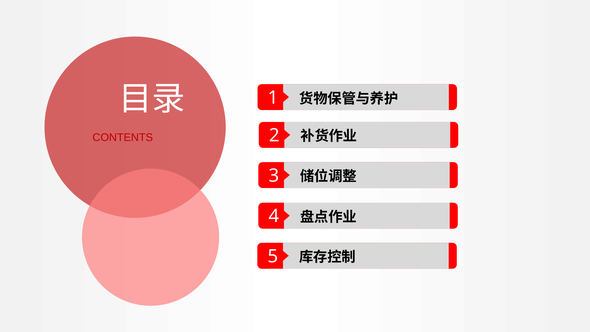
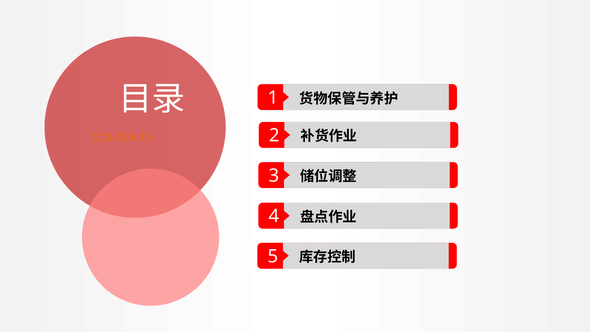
CONTENTS colour: red -> orange
